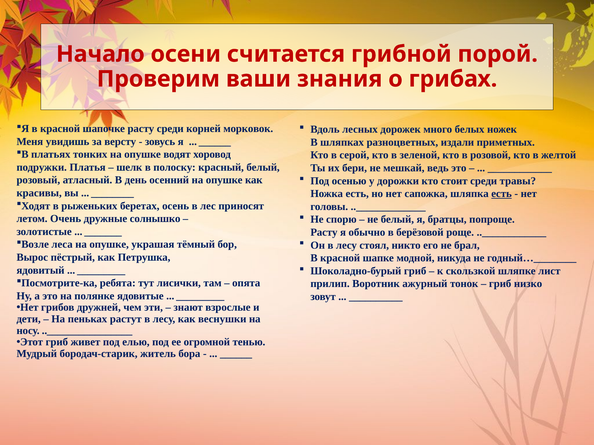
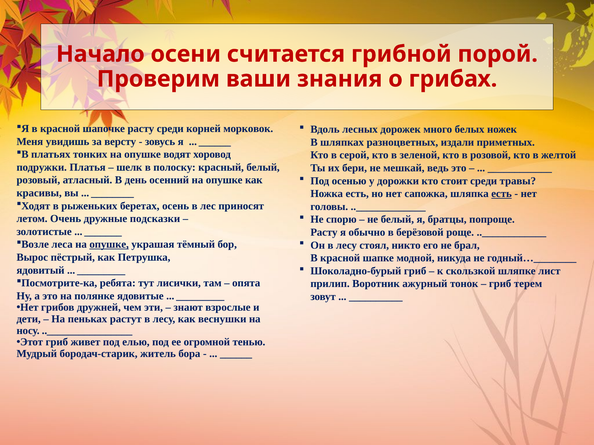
солнышко: солнышко -> подсказки
опушке at (109, 245) underline: none -> present
низко: низко -> терем
